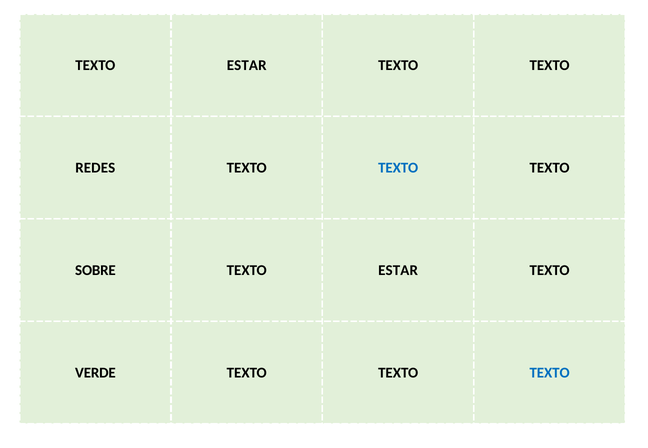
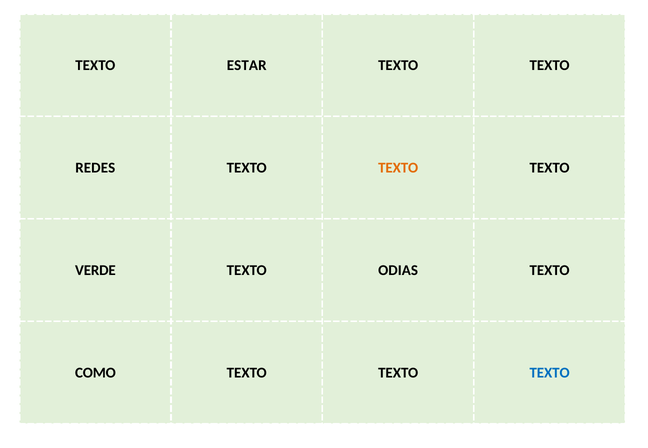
TEXTO at (398, 168) colour: blue -> orange
SOBRE: SOBRE -> VERDE
ESTAR at (398, 271): ESTAR -> ODIAS
VERDE: VERDE -> COMO
